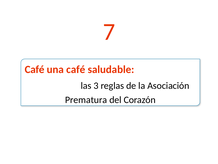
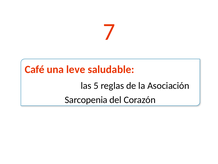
una café: café -> leve
3: 3 -> 5
Prematura: Prematura -> Sarcopenia
